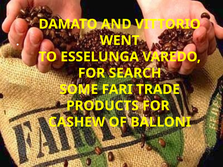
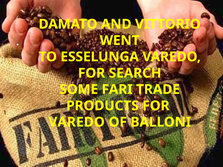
CASHEW at (77, 122): CASHEW -> VAREDO
